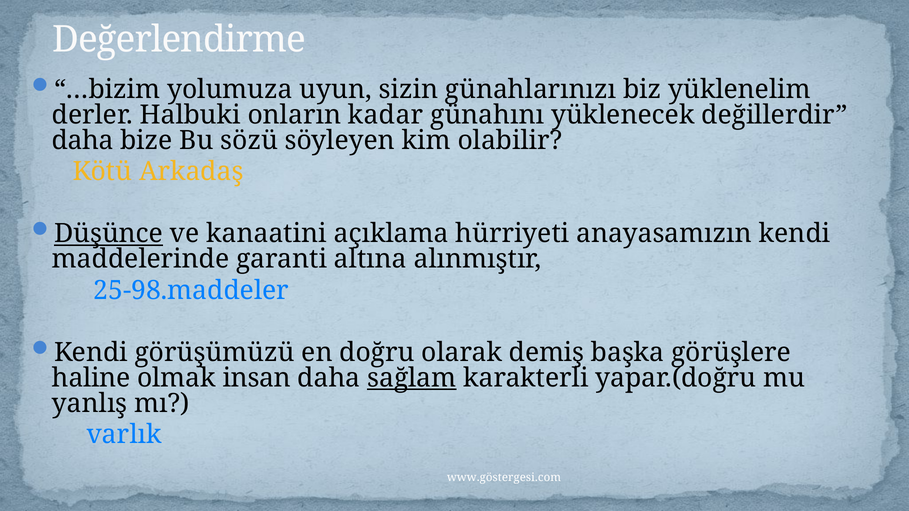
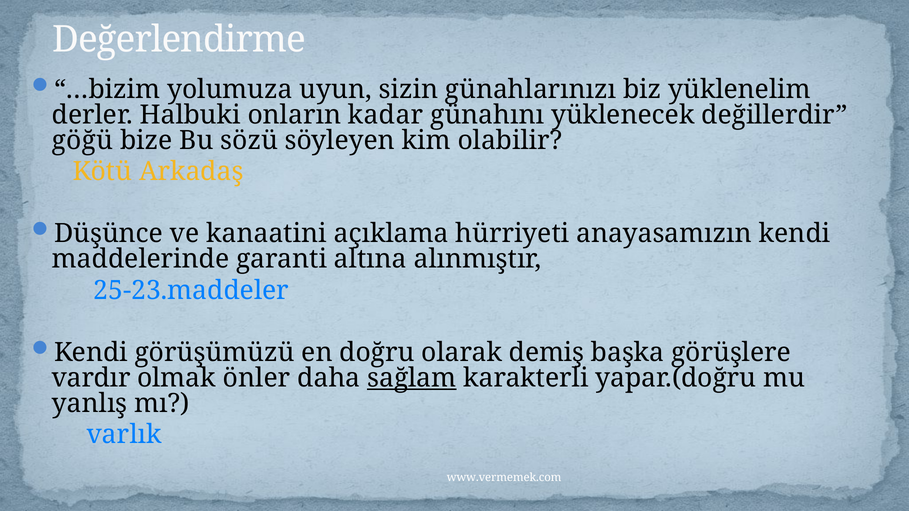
daha at (83, 140): daha -> göğü
Düşünce underline: present -> none
25-98.maddeler: 25-98.maddeler -> 25-23.maddeler
haline: haline -> vardır
insan: insan -> önler
www.göstergesi.com: www.göstergesi.com -> www.vermemek.com
